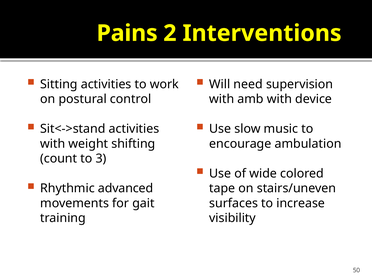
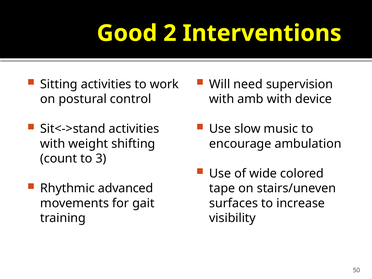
Pains: Pains -> Good
